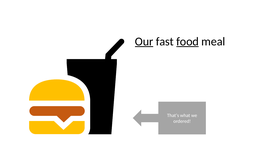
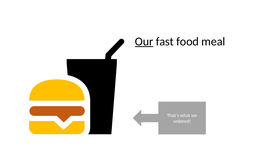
food underline: present -> none
